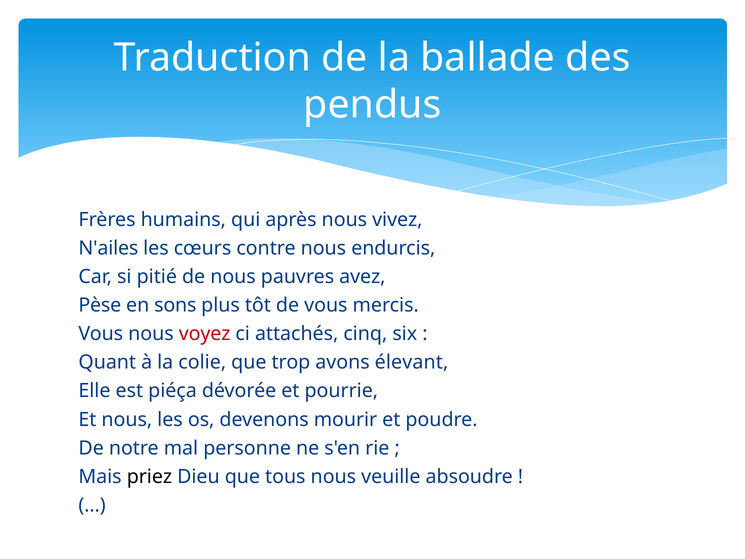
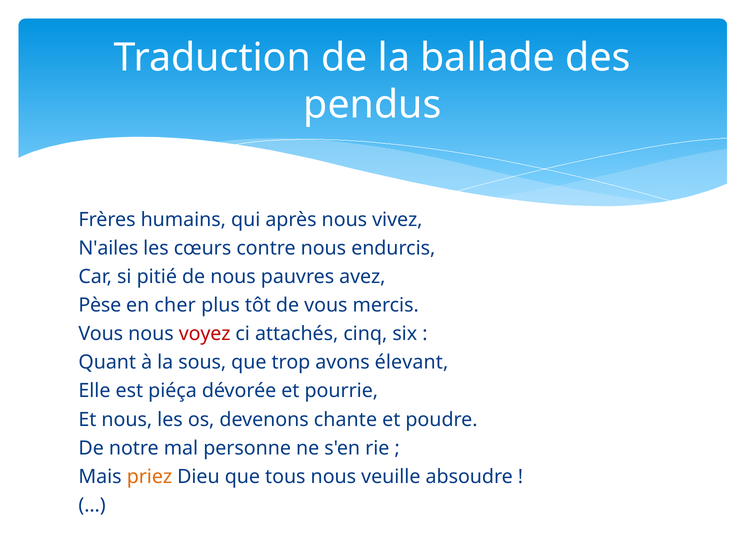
sons: sons -> cher
colie: colie -> sous
mourir: mourir -> chante
priez colour: black -> orange
